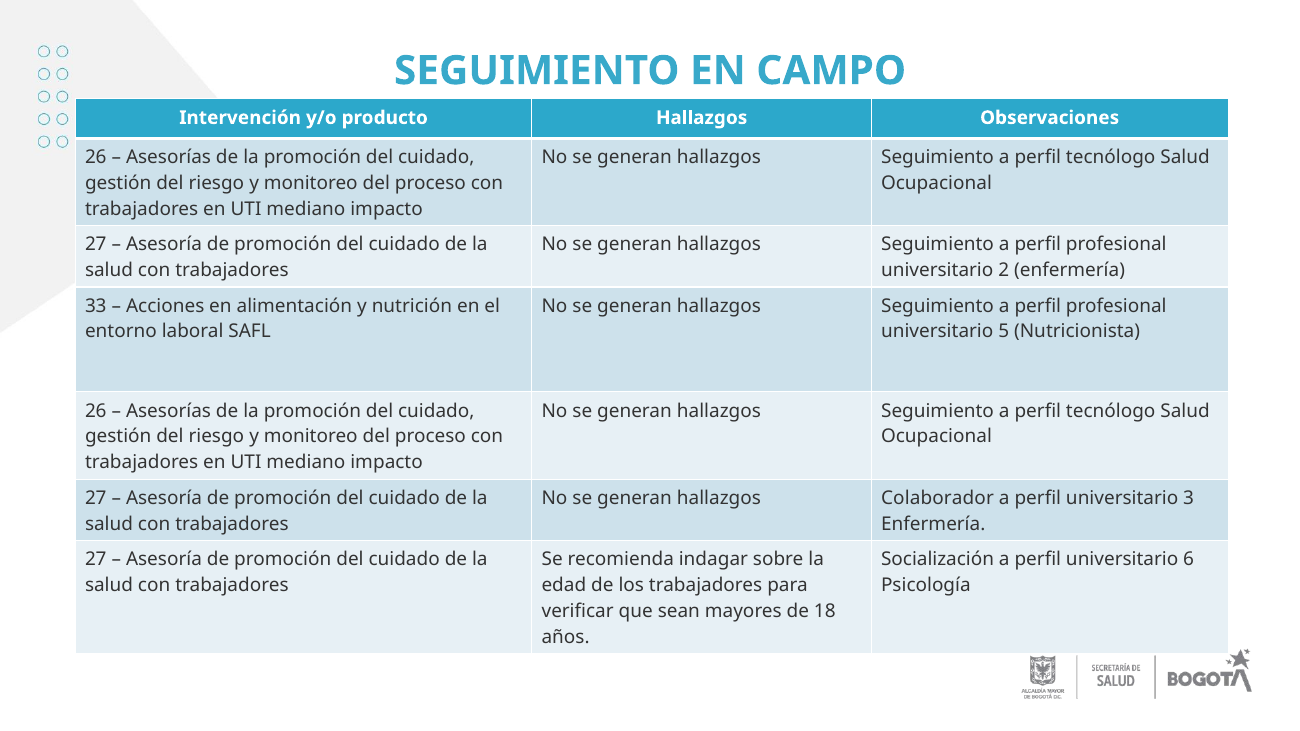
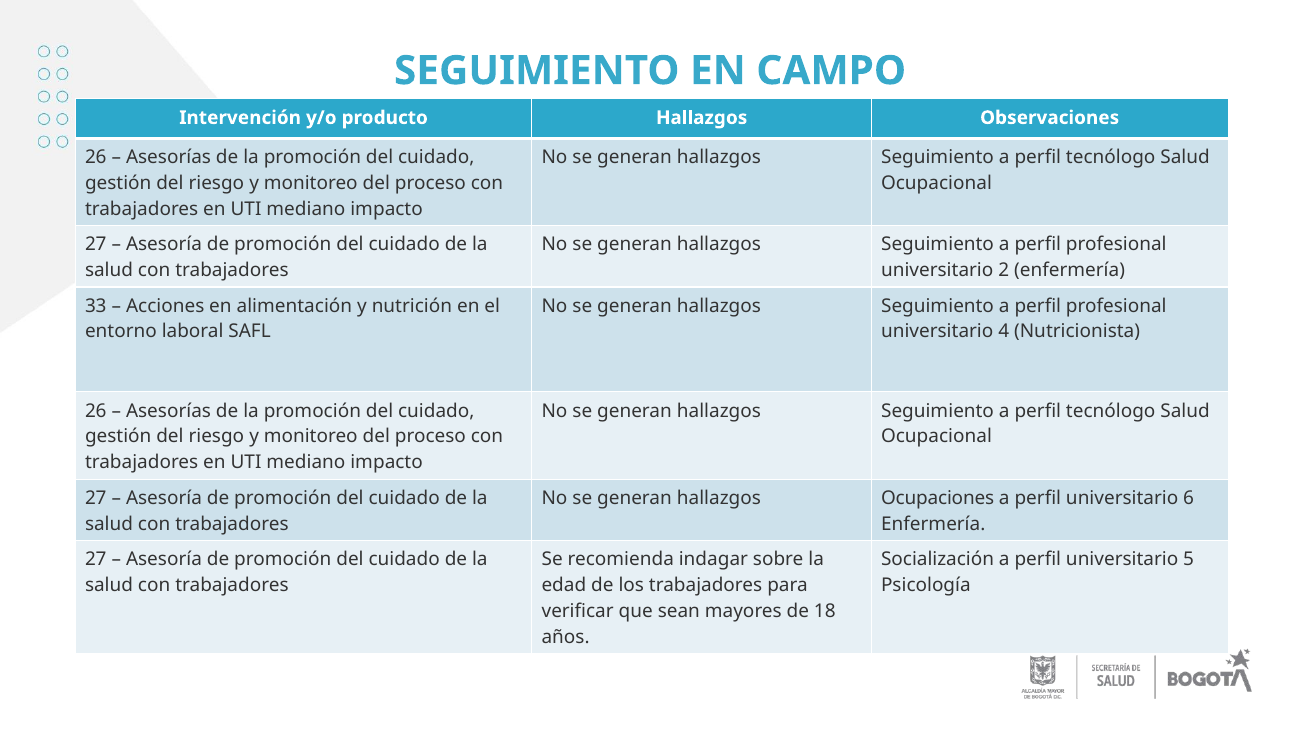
5: 5 -> 4
Colaborador: Colaborador -> Ocupaciones
3: 3 -> 6
6: 6 -> 5
